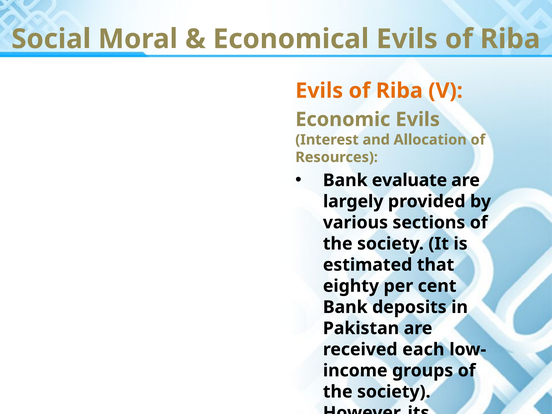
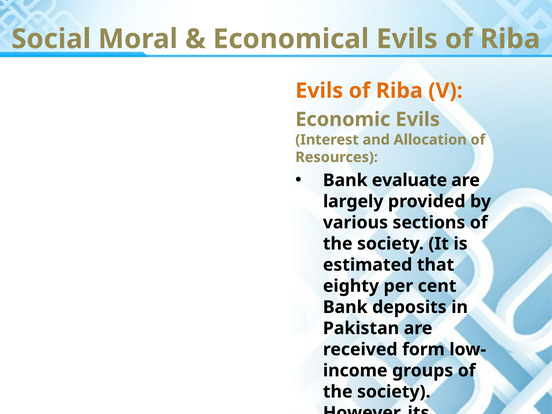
each: each -> form
